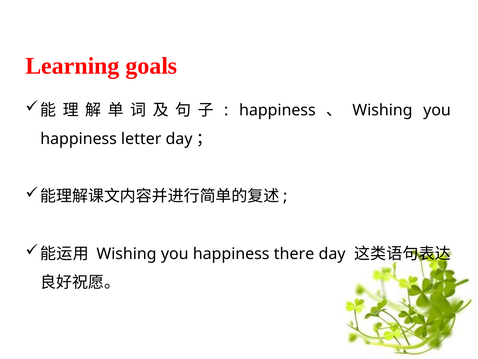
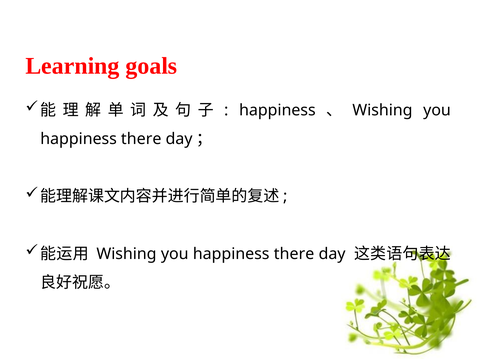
letter at (141, 139): letter -> there
